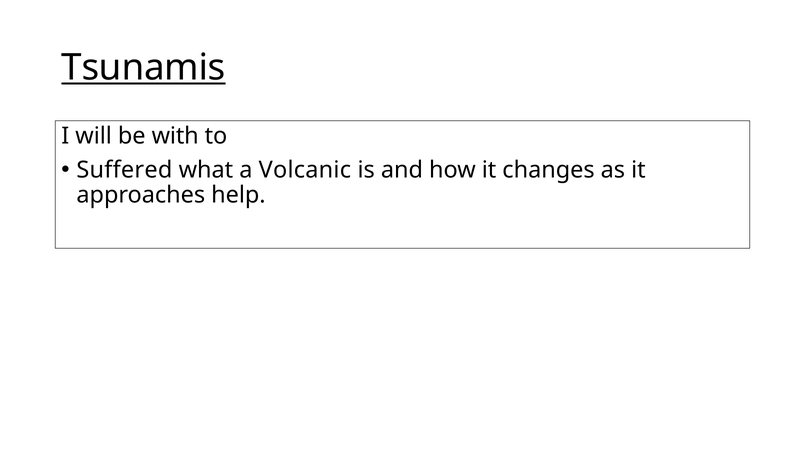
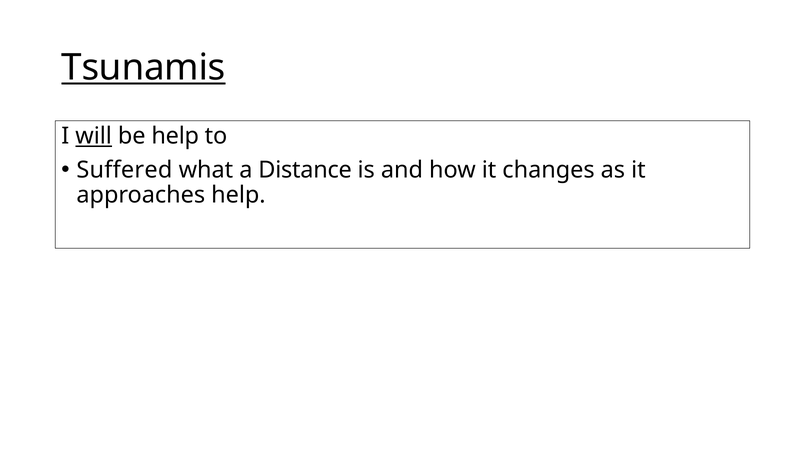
will underline: none -> present
be with: with -> help
Volcanic: Volcanic -> Distance
